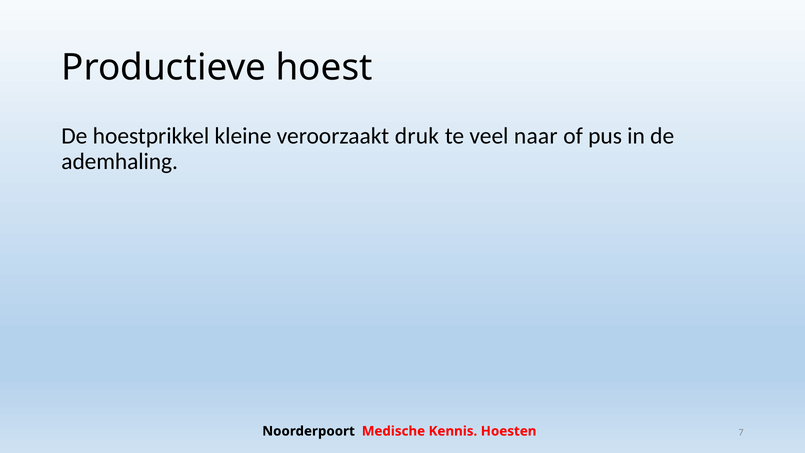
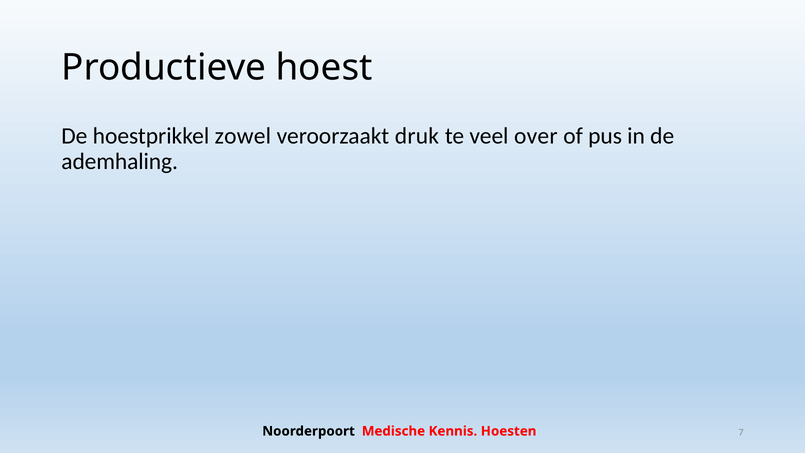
kleine: kleine -> zowel
naar: naar -> over
